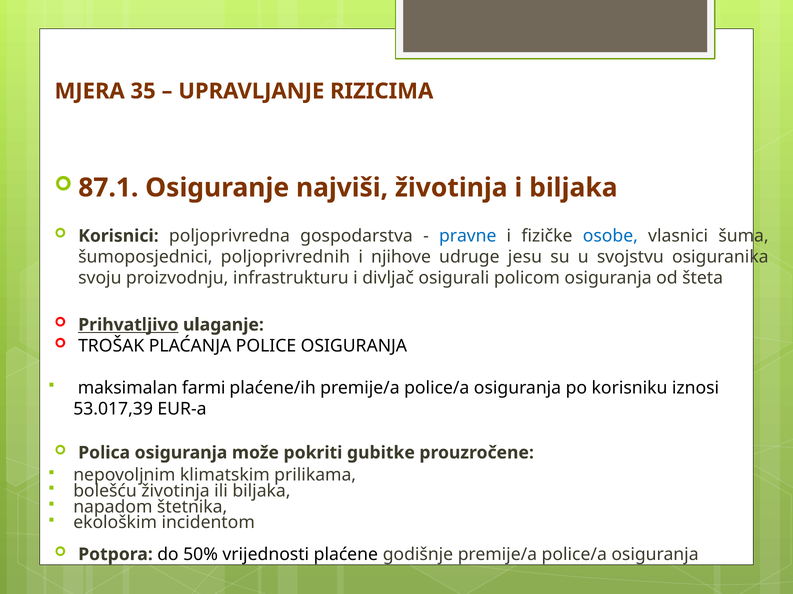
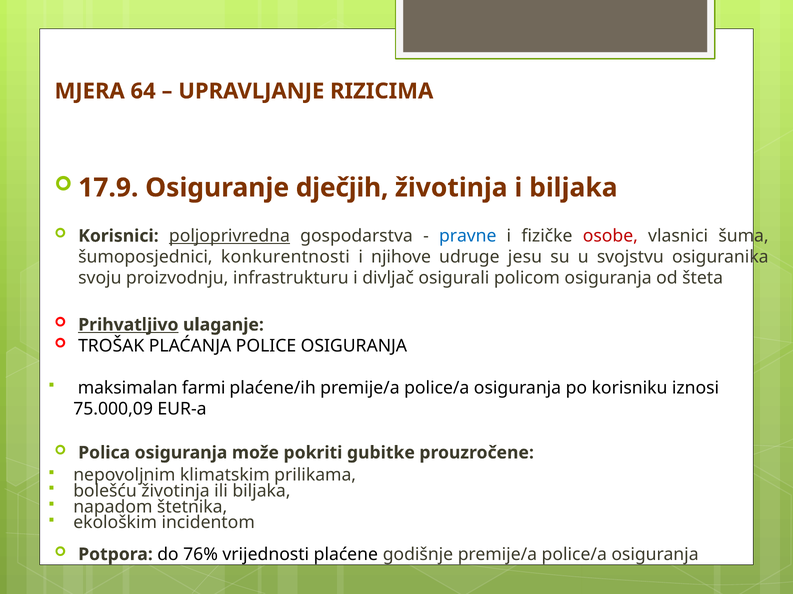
35: 35 -> 64
87.1: 87.1 -> 17.9
najviši: najviši -> dječjih
poljoprivredna underline: none -> present
osobe colour: blue -> red
poljoprivrednih: poljoprivrednih -> konkurentnosti
53.017,39: 53.017,39 -> 75.000,09
50%: 50% -> 76%
